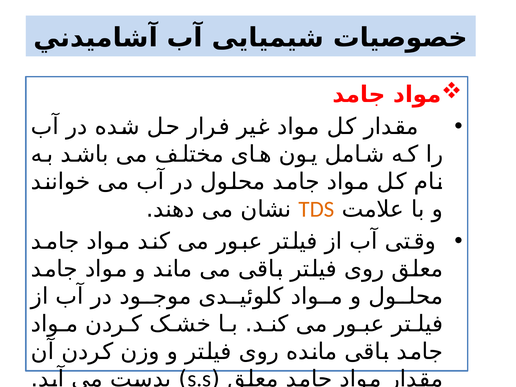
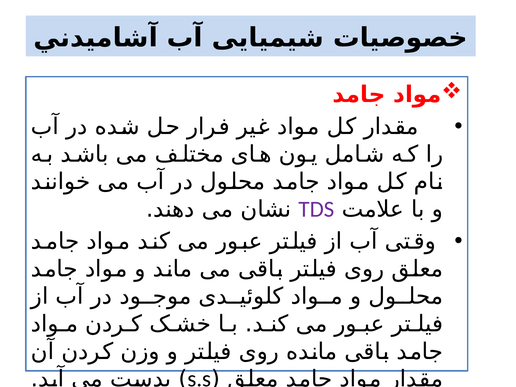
TDS colour: orange -> purple
